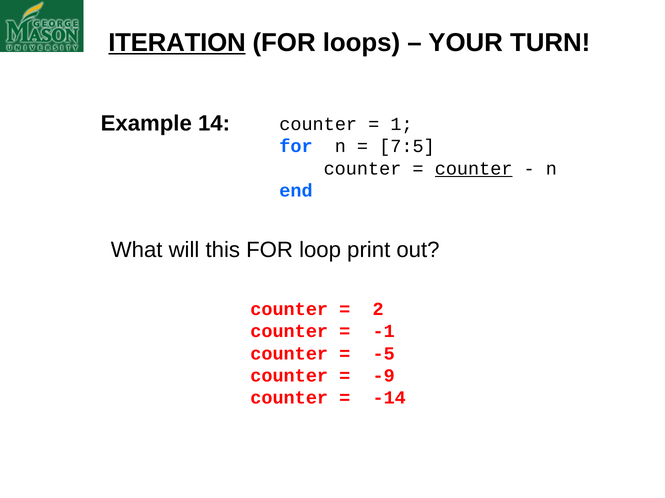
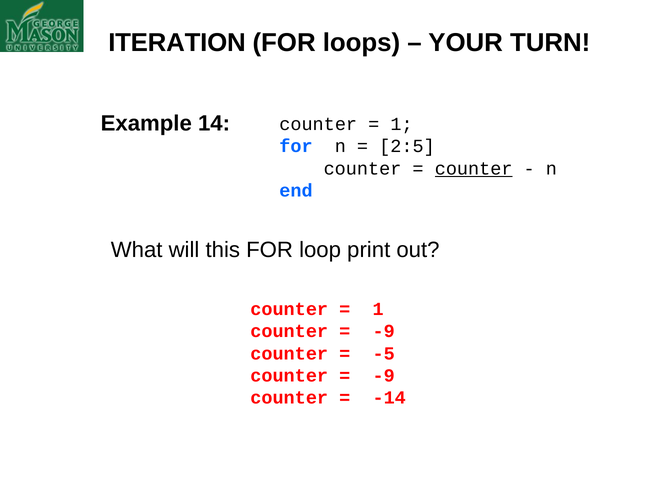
ITERATION underline: present -> none
7:5: 7:5 -> 2:5
2 at (378, 310): 2 -> 1
-1 at (384, 332): -1 -> -9
